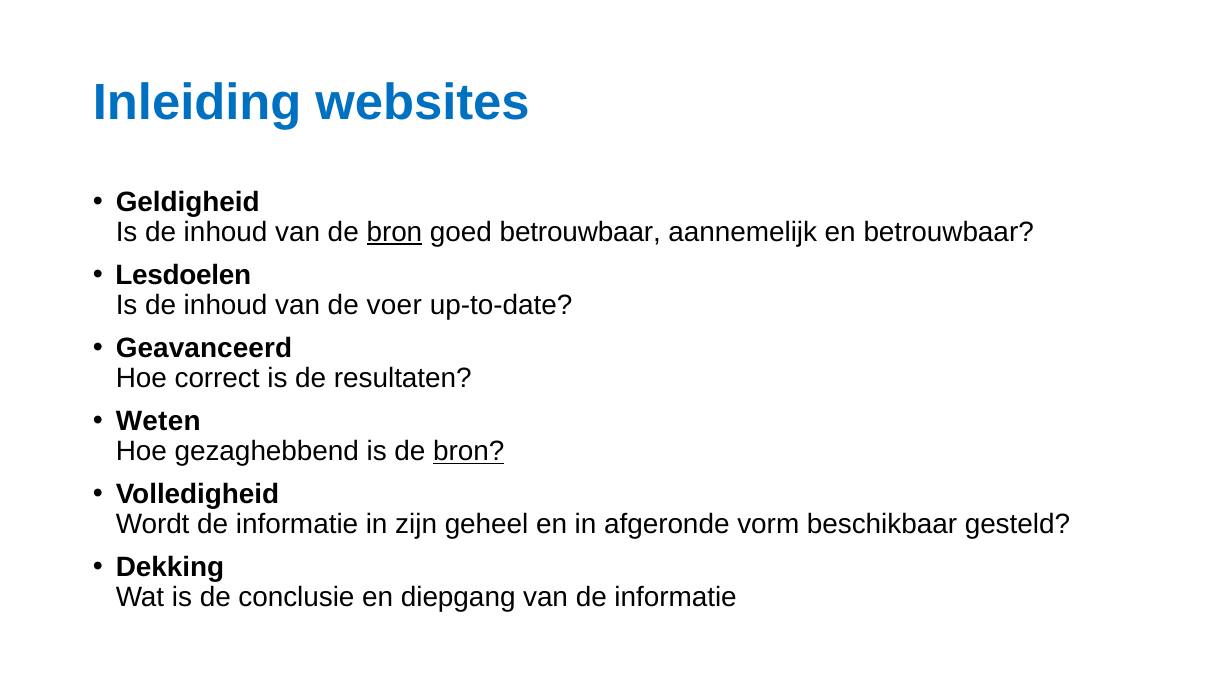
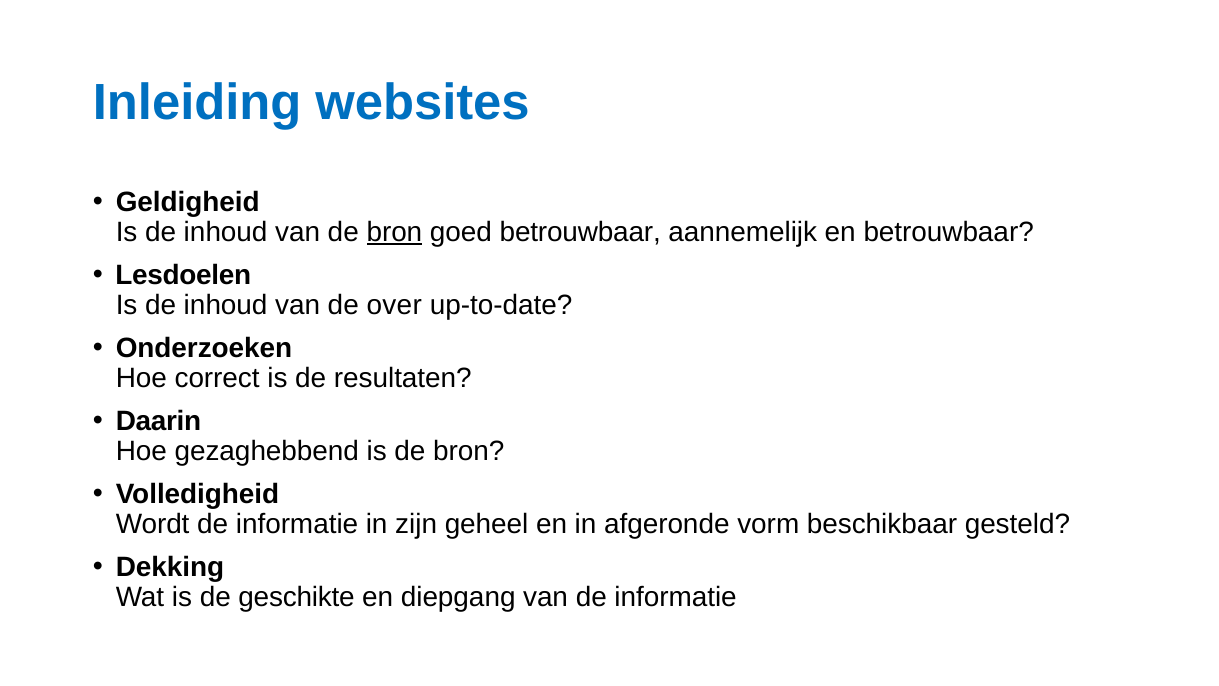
voer: voer -> over
Geavanceerd: Geavanceerd -> Onderzoeken
Weten: Weten -> Daarin
bron at (469, 451) underline: present -> none
conclusie: conclusie -> geschikte
